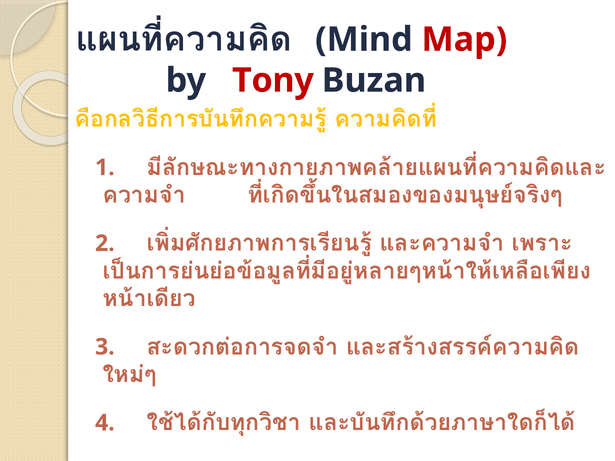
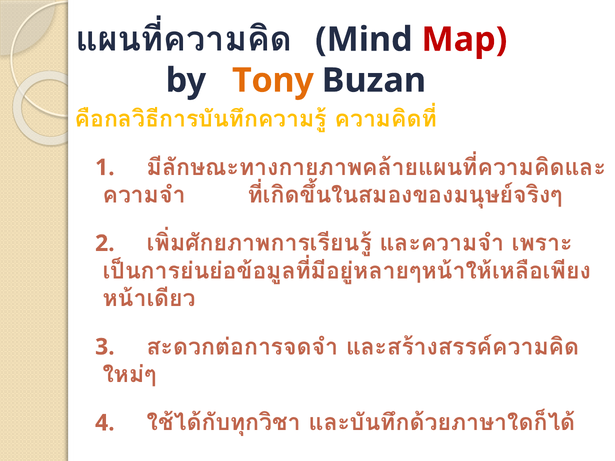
Tony colour: red -> orange
